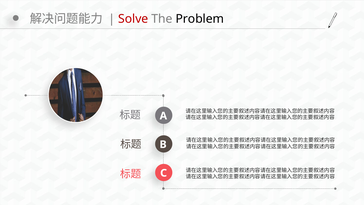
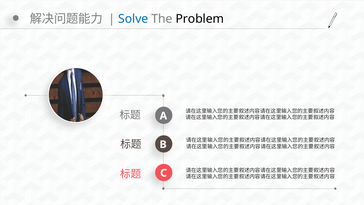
Solve colour: red -> blue
